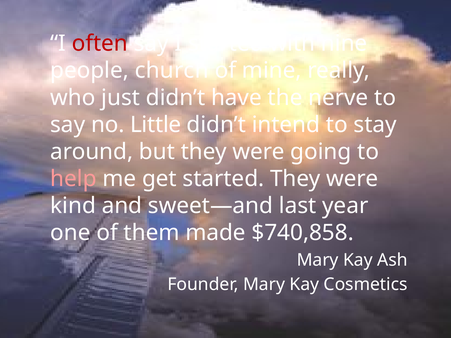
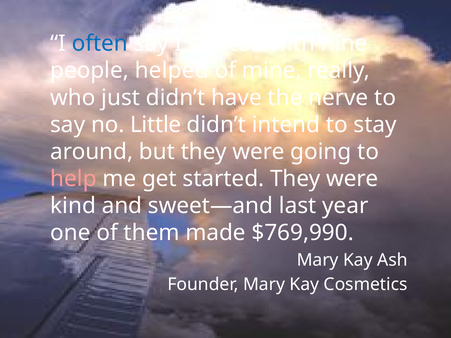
often colour: red -> blue
church: church -> helped
$740,858: $740,858 -> $769,990
